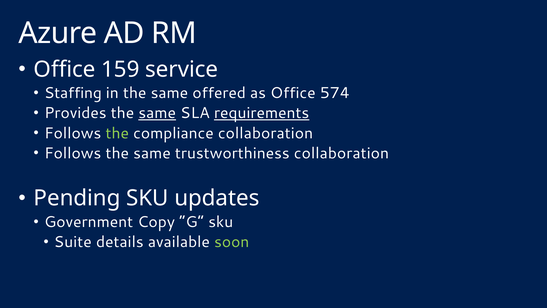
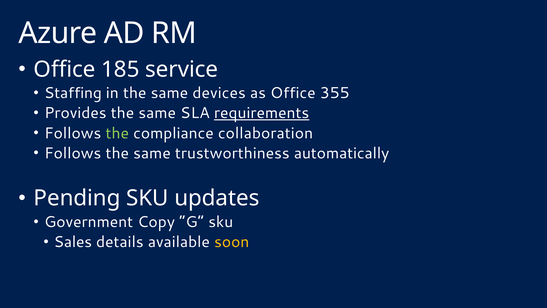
159: 159 -> 185
offered: offered -> devices
574: 574 -> 355
same at (157, 113) underline: present -> none
trustworthiness collaboration: collaboration -> automatically
Suite: Suite -> Sales
soon colour: light green -> yellow
